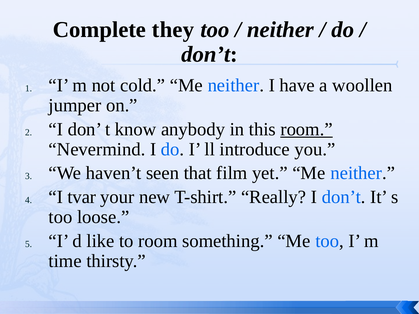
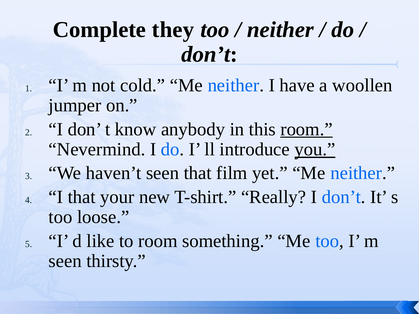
you underline: none -> present
I tvar: tvar -> that
time at (65, 261): time -> seen
